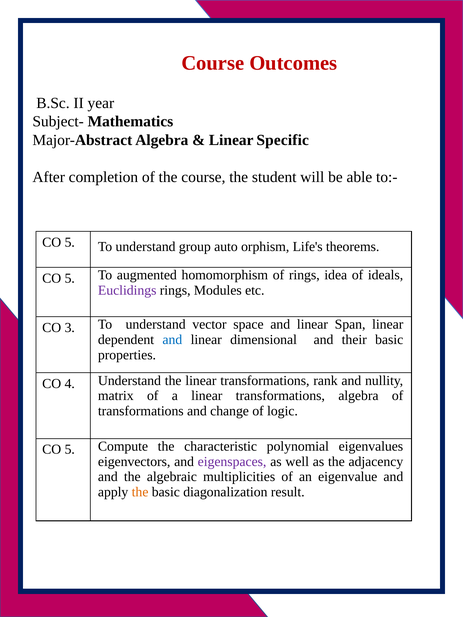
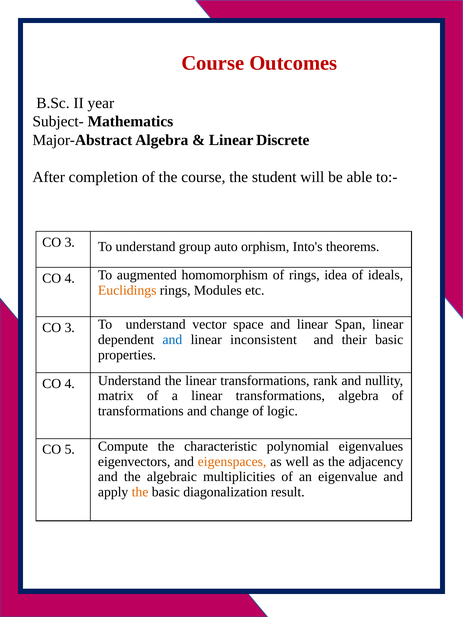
Specific: Specific -> Discrete
5 at (70, 242): 5 -> 3
Life's: Life's -> Into's
5 at (70, 278): 5 -> 4
Euclidings colour: purple -> orange
dimensional: dimensional -> inconsistent
eigenspaces colour: purple -> orange
